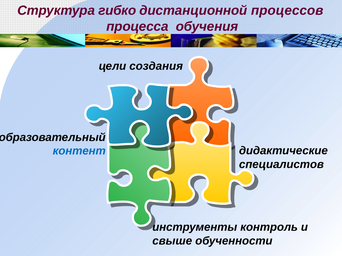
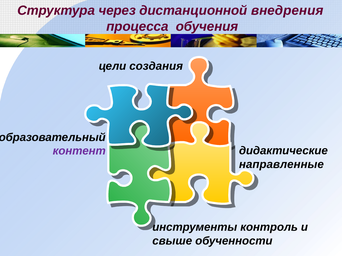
гибко: гибко -> через
процессов: процессов -> внедрения
контент colour: blue -> purple
специалистов: специалистов -> направленные
